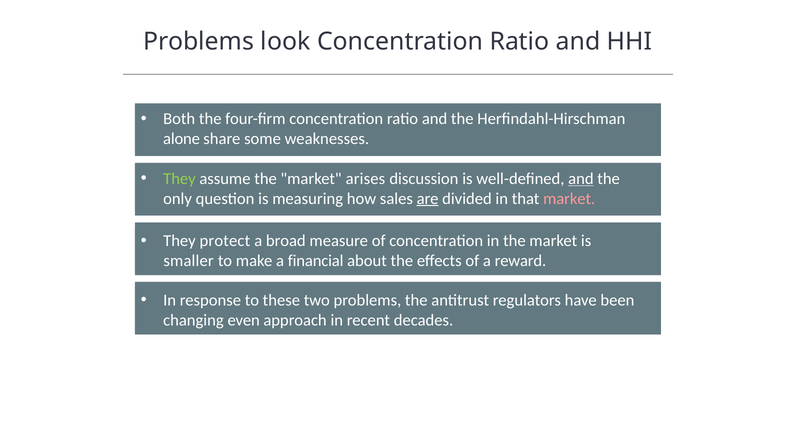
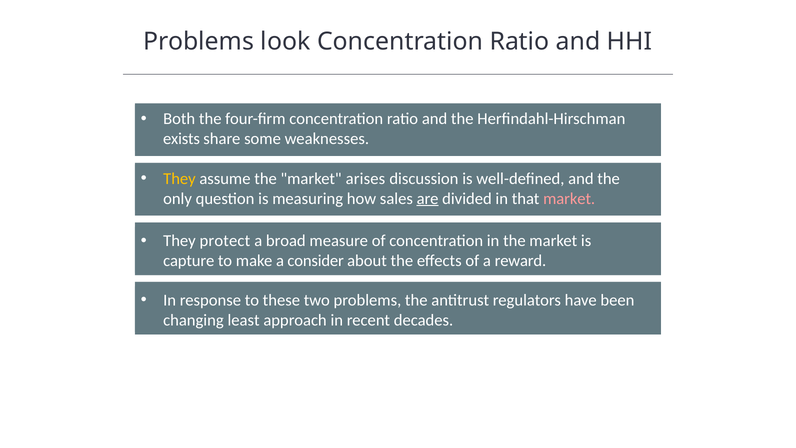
alone: alone -> exists
They at (179, 179) colour: light green -> yellow
and at (581, 179) underline: present -> none
smaller: smaller -> capture
financial: financial -> consider
even: even -> least
